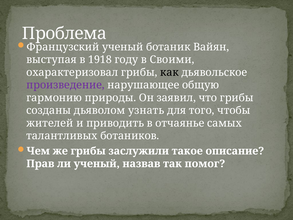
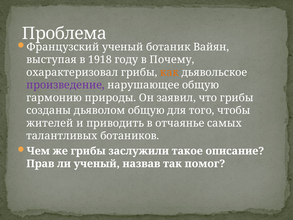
Своими: Своими -> Почему
как colour: black -> orange
дьяволом узнать: узнать -> общую
